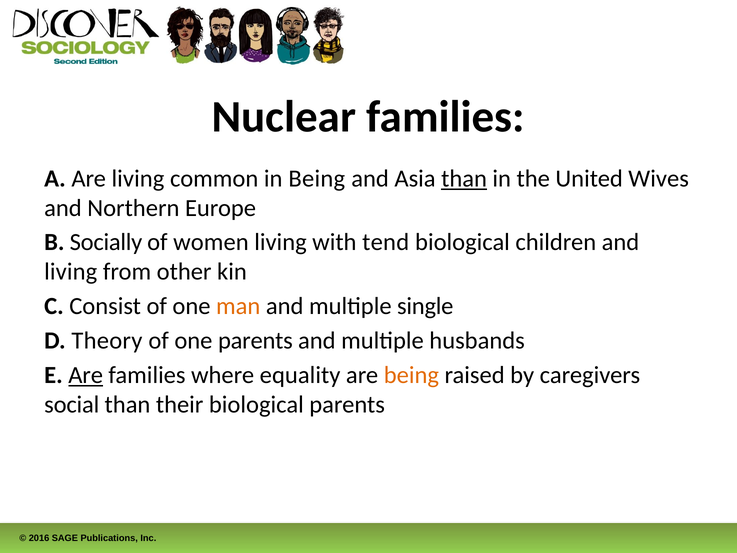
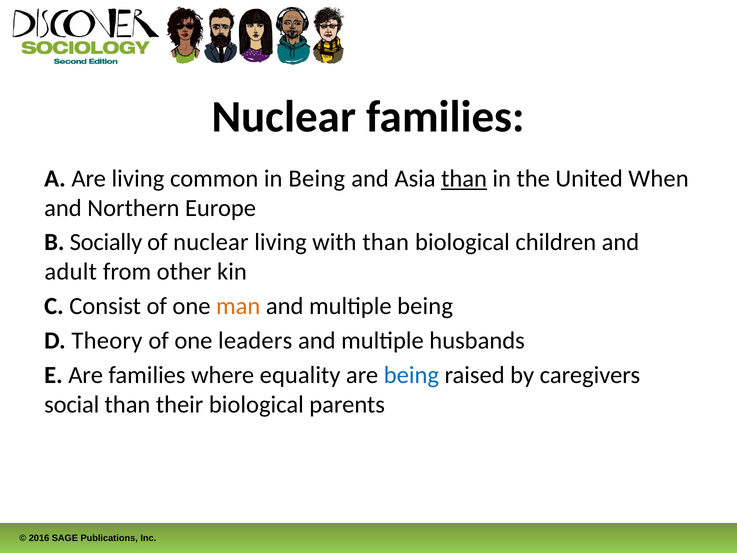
Wives: Wives -> When
of women: women -> nuclear
with tend: tend -> than
living at (71, 272): living -> adult
multiple single: single -> being
one parents: parents -> leaders
Are at (86, 375) underline: present -> none
being at (411, 375) colour: orange -> blue
